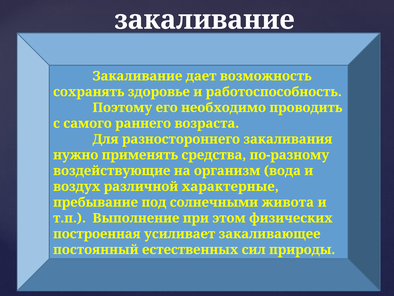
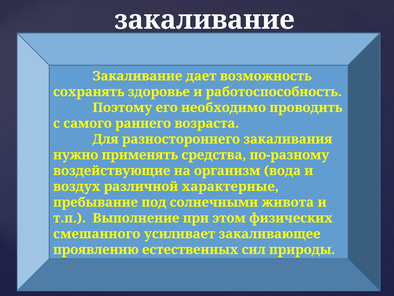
построенная: построенная -> смешанного
постоянный: постоянный -> проявлению
